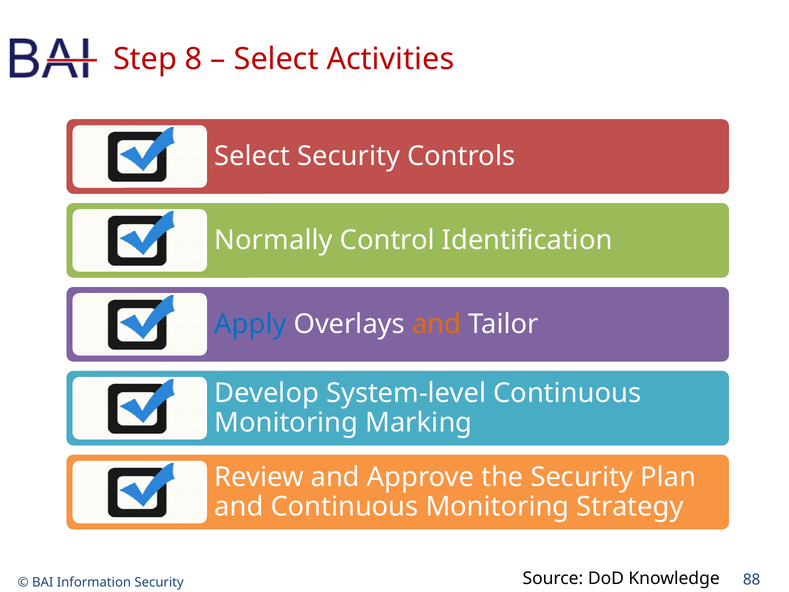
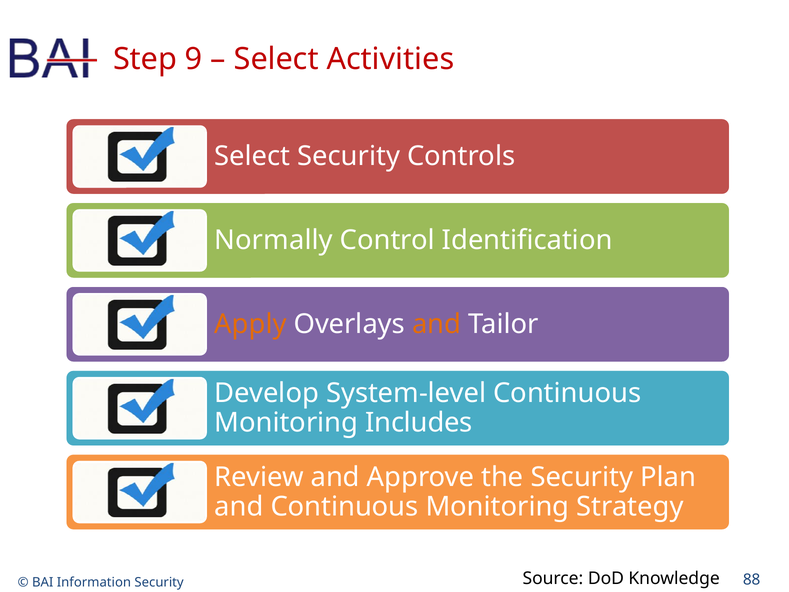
8: 8 -> 9
Apply colour: blue -> orange
Marking: Marking -> Includes
